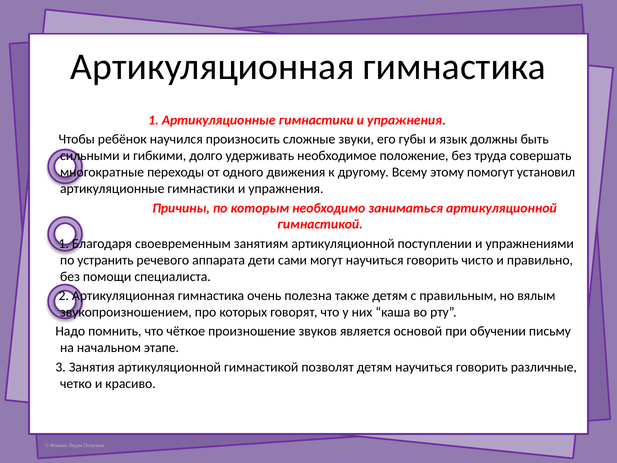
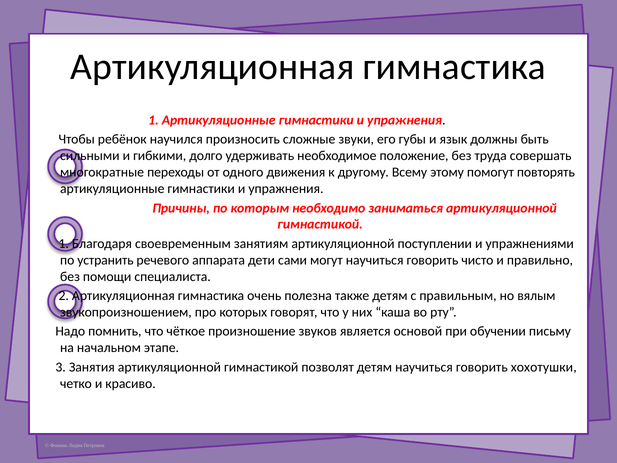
установил: установил -> повторять
различные: различные -> хохотушки
